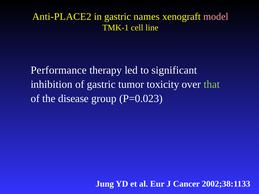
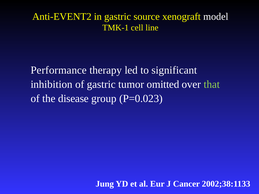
Anti-PLACE2: Anti-PLACE2 -> Anti-EVENT2
names: names -> source
model colour: pink -> white
toxicity: toxicity -> omitted
